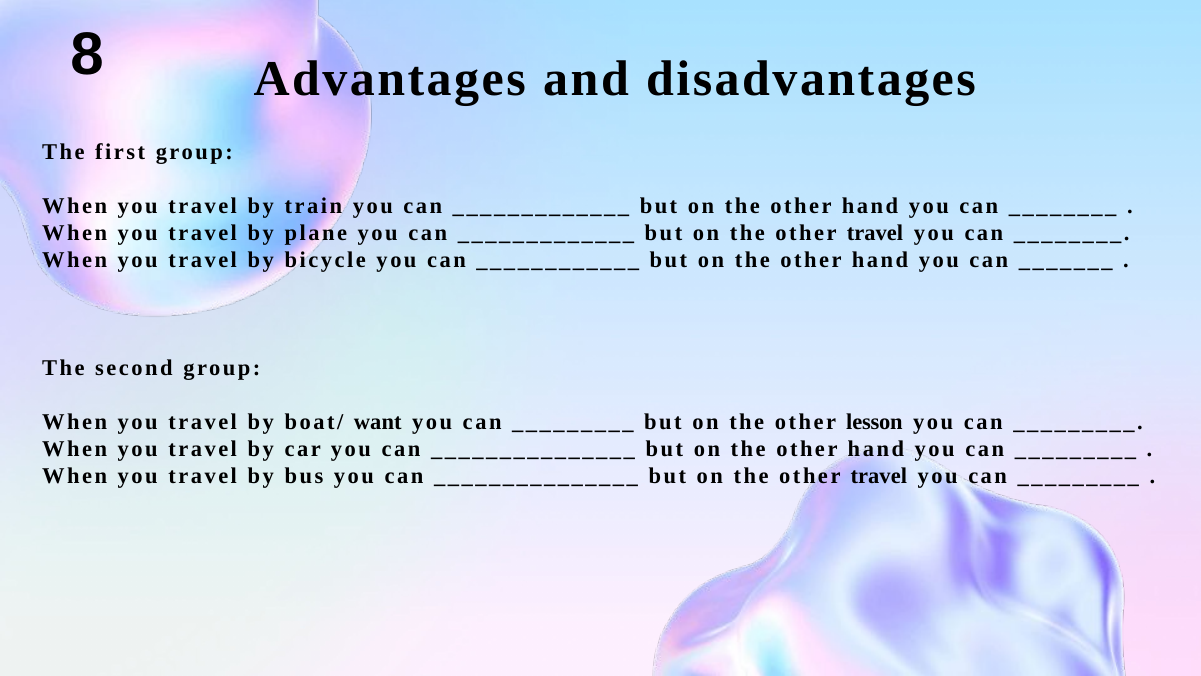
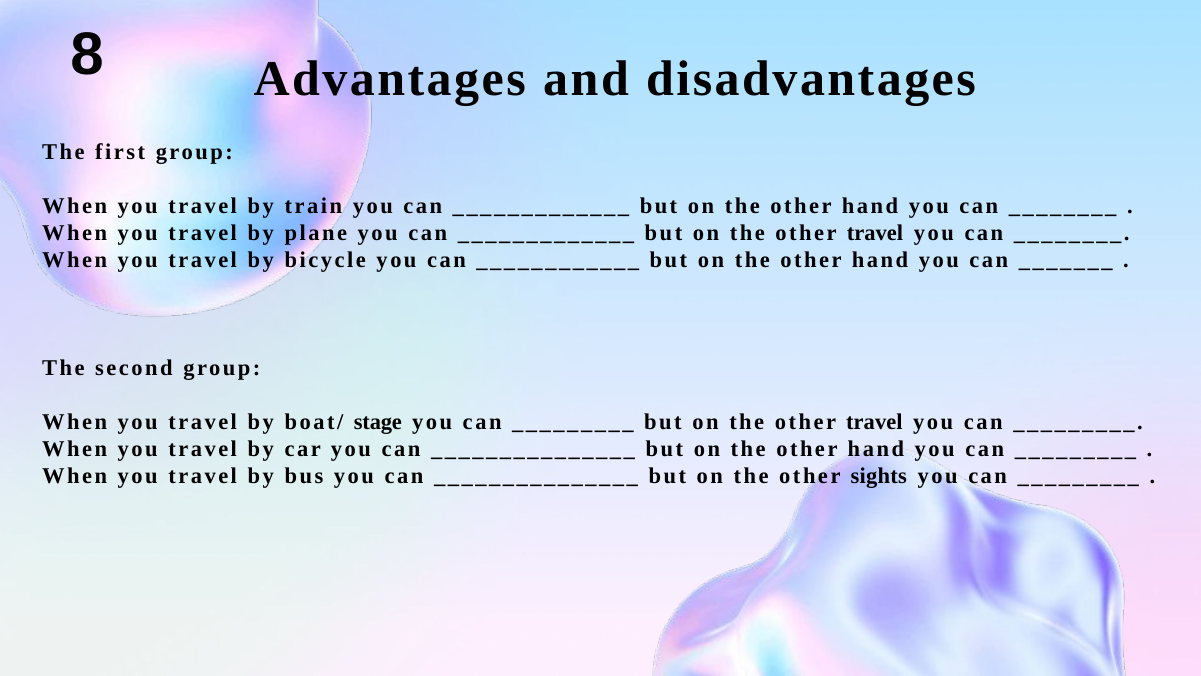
want: want -> stage
lesson at (874, 422): lesson -> travel
travel at (879, 476): travel -> sights
